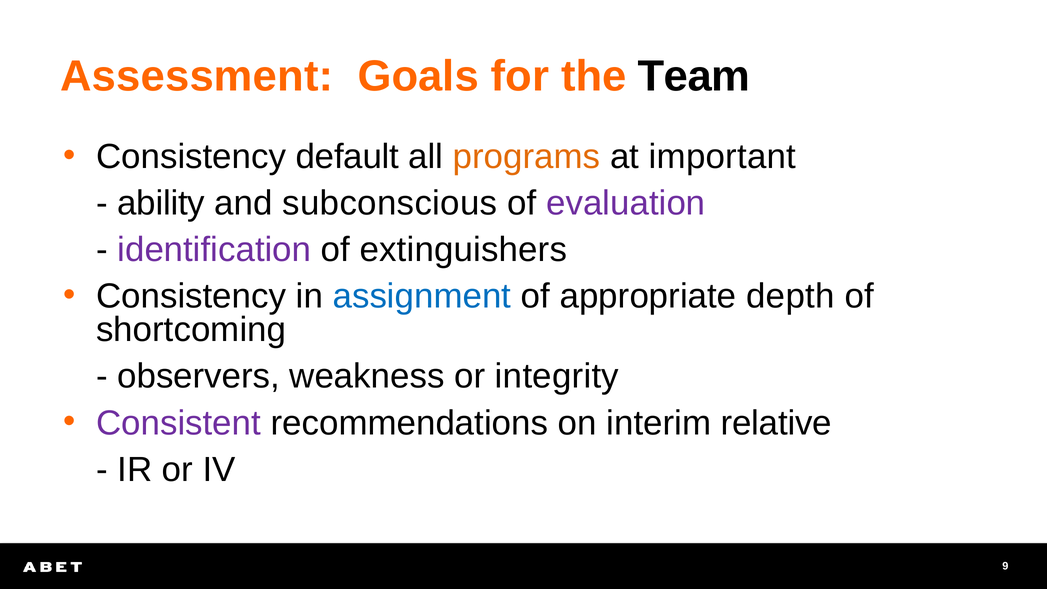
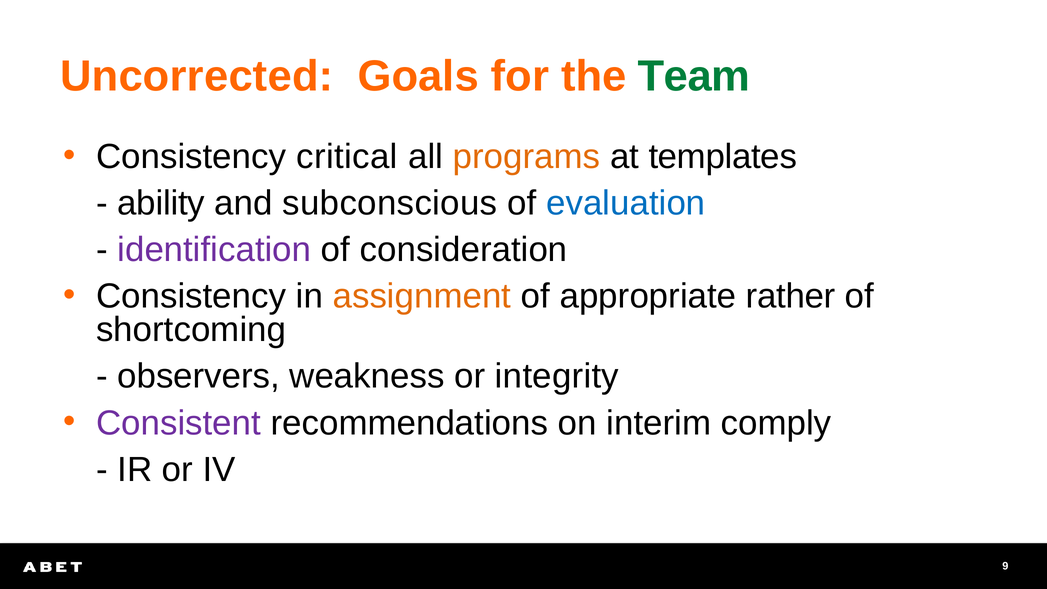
Assessment: Assessment -> Uncorrected
Team colour: black -> green
default: default -> critical
important: important -> templates
evaluation colour: purple -> blue
extinguishers: extinguishers -> consideration
assignment colour: blue -> orange
depth: depth -> rather
relative: relative -> comply
